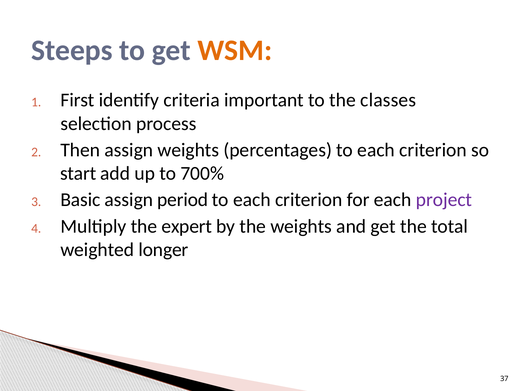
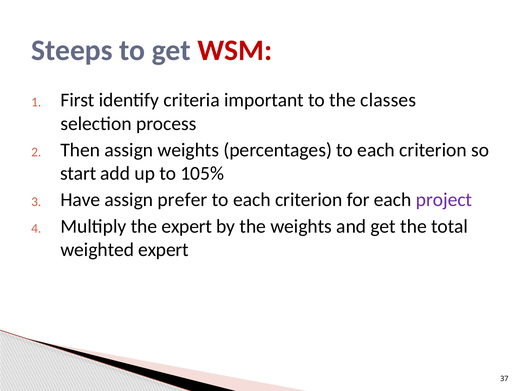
WSM colour: orange -> red
700%: 700% -> 105%
Basic: Basic -> Have
period: period -> prefer
weighted longer: longer -> expert
